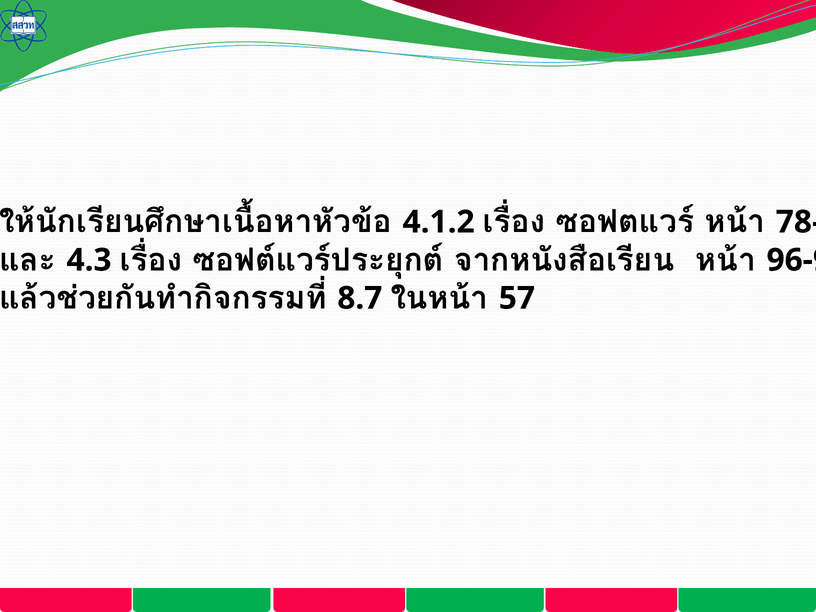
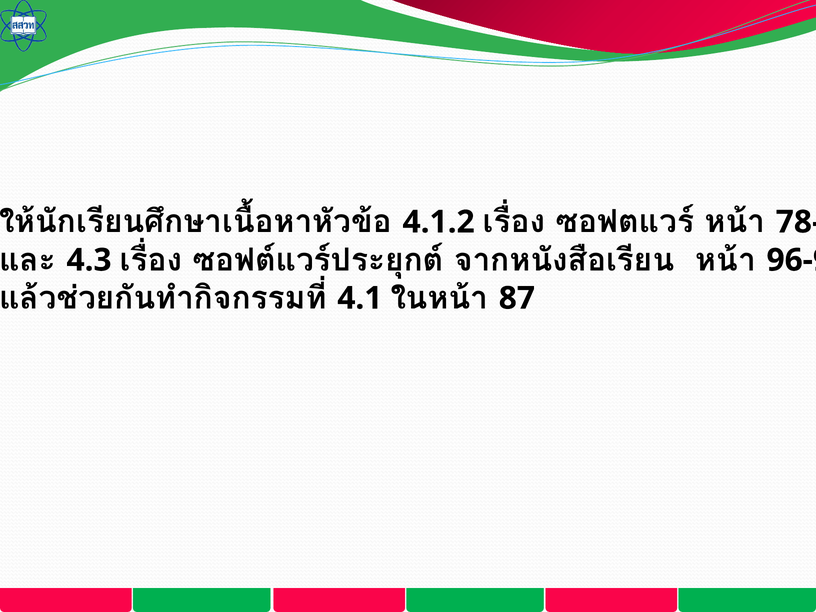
8.7: 8.7 -> 4.1
57: 57 -> 87
